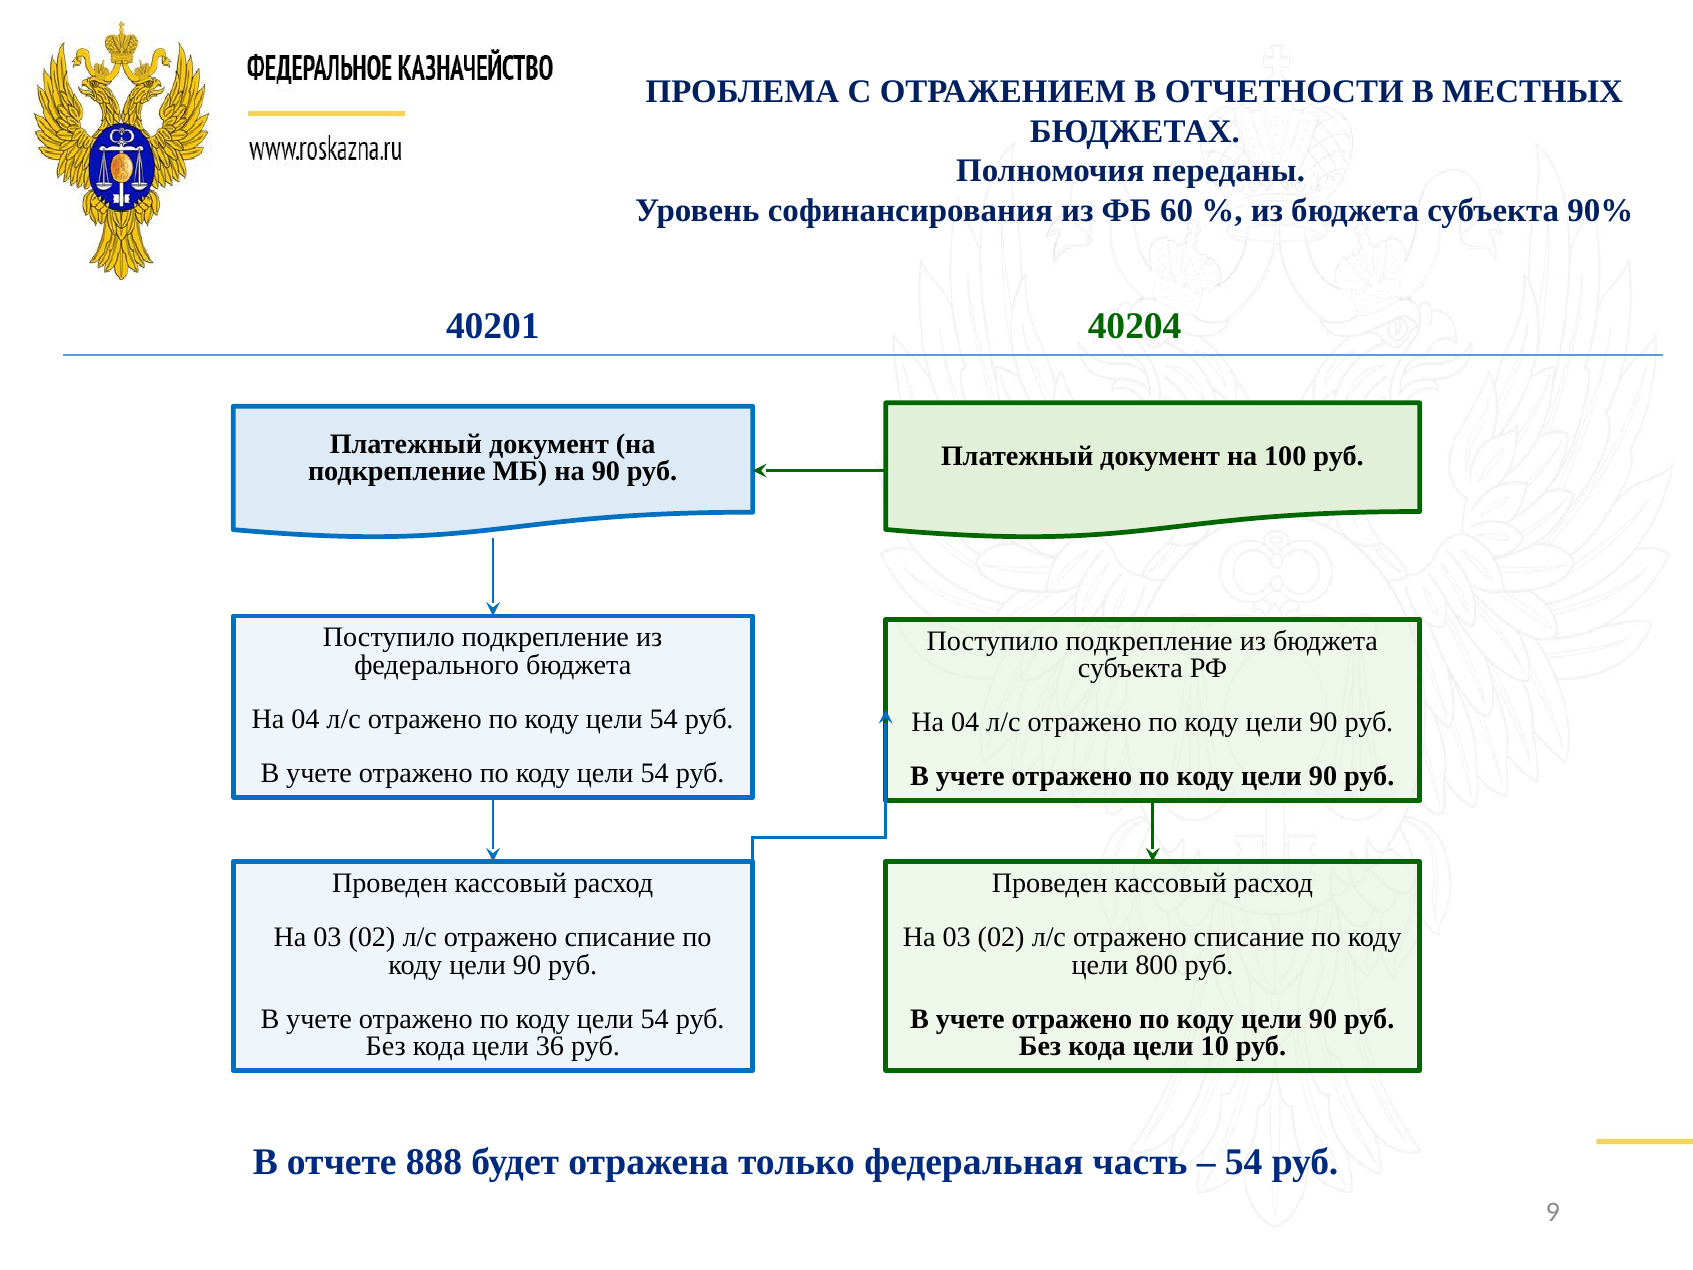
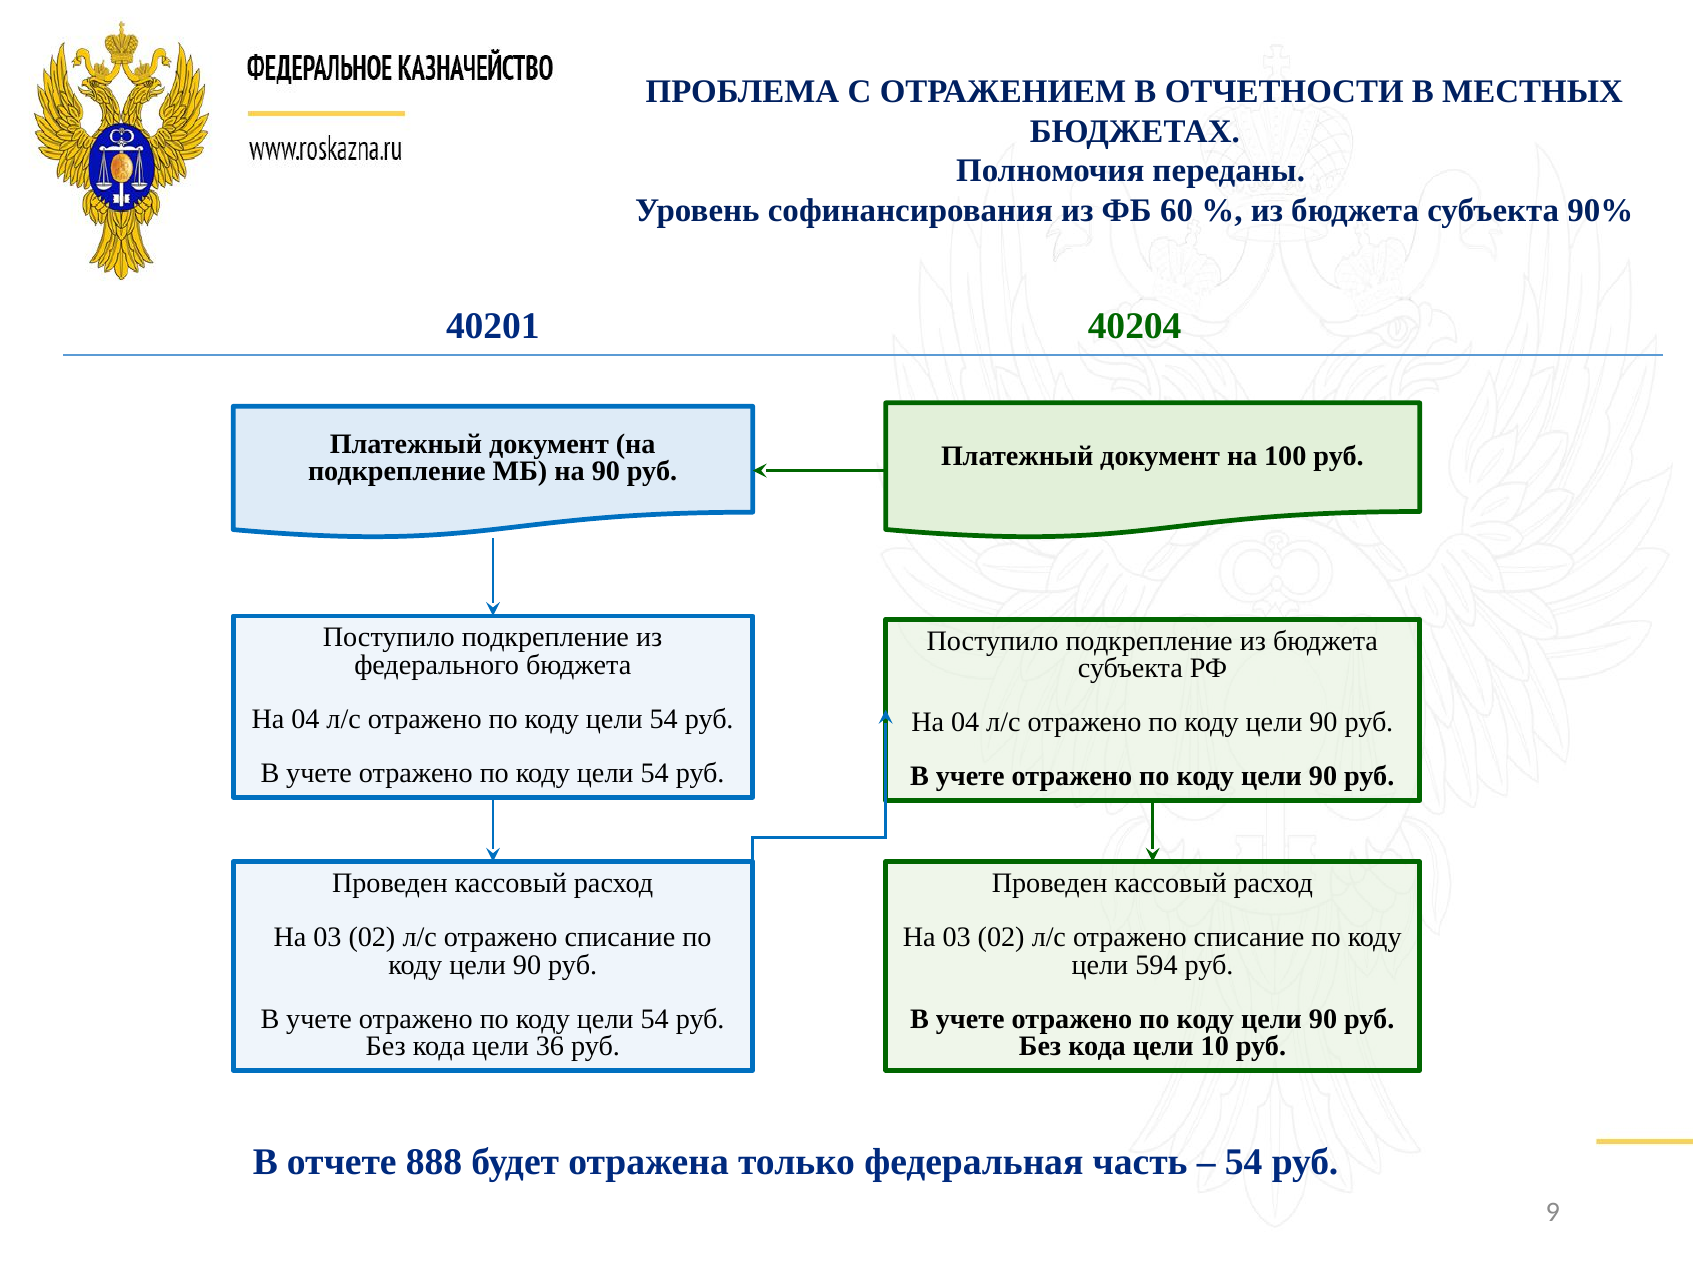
800: 800 -> 594
